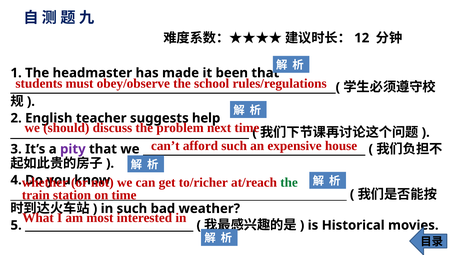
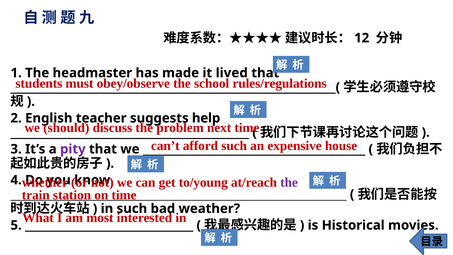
been: been -> lived
to/richer: to/richer -> to/young
the at (289, 182) colour: green -> purple
